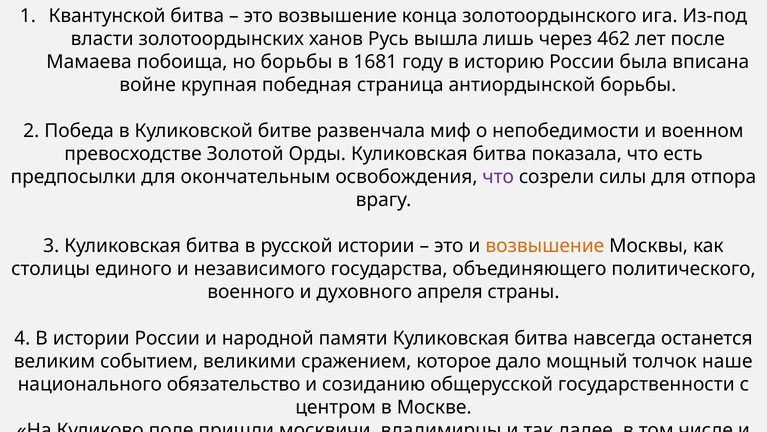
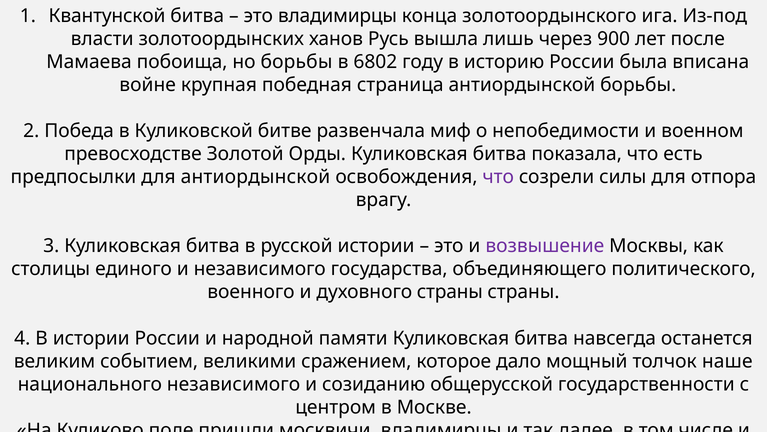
это возвышение: возвышение -> владимирцы
462: 462 -> 900
1681: 1681 -> 6802
для окончательным: окончательным -> антиордынской
возвышение at (545, 246) colour: orange -> purple
духовного апреля: апреля -> страны
национального обязательство: обязательство -> независимого
